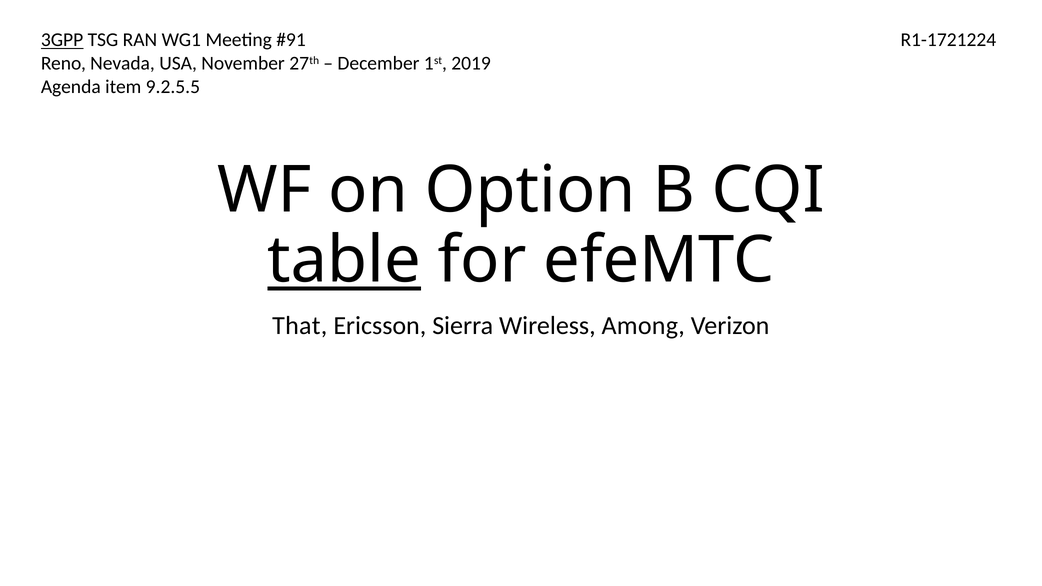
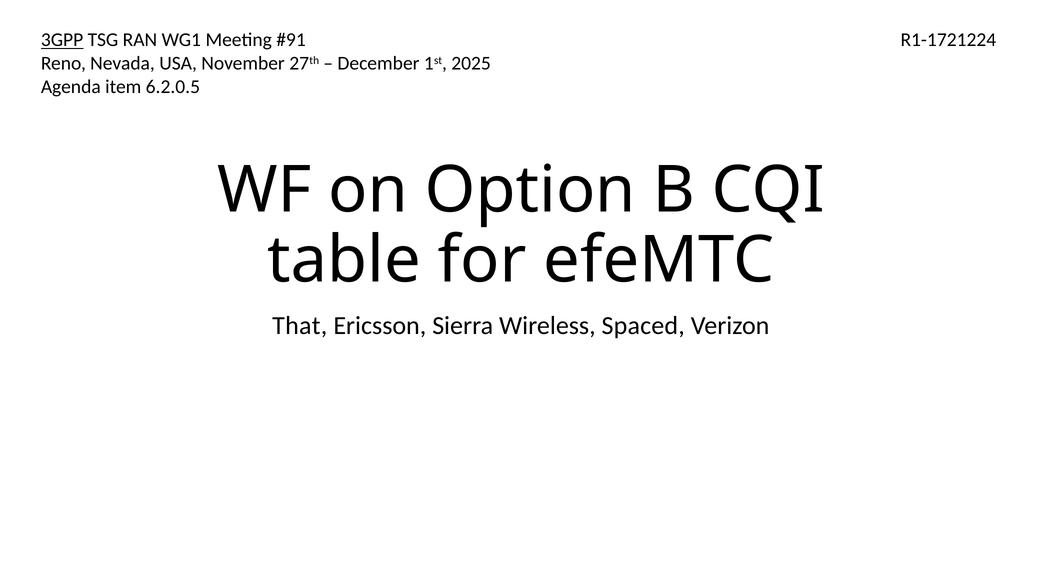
2019: 2019 -> 2025
9.2.5.5: 9.2.5.5 -> 6.2.0.5
table underline: present -> none
Among: Among -> Spaced
